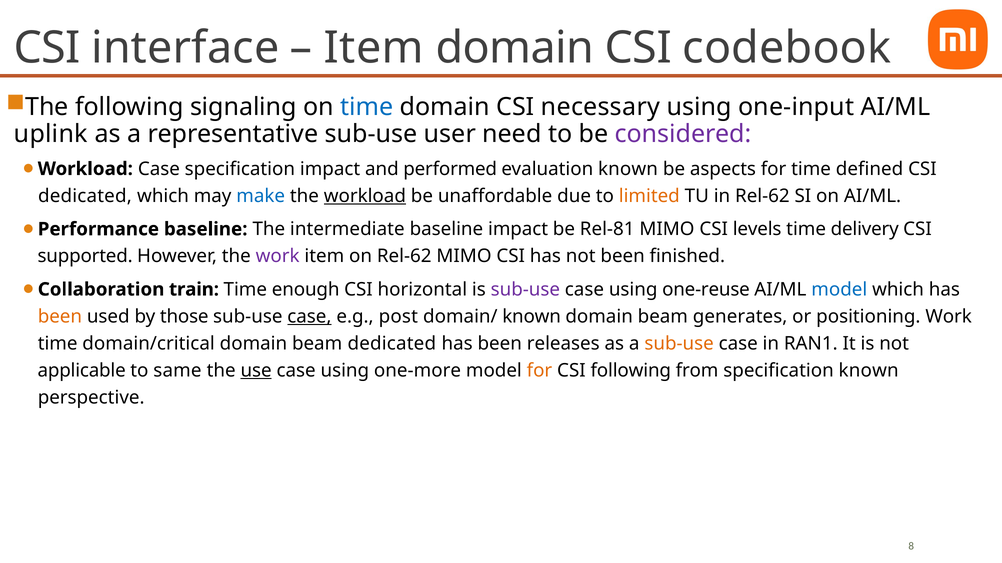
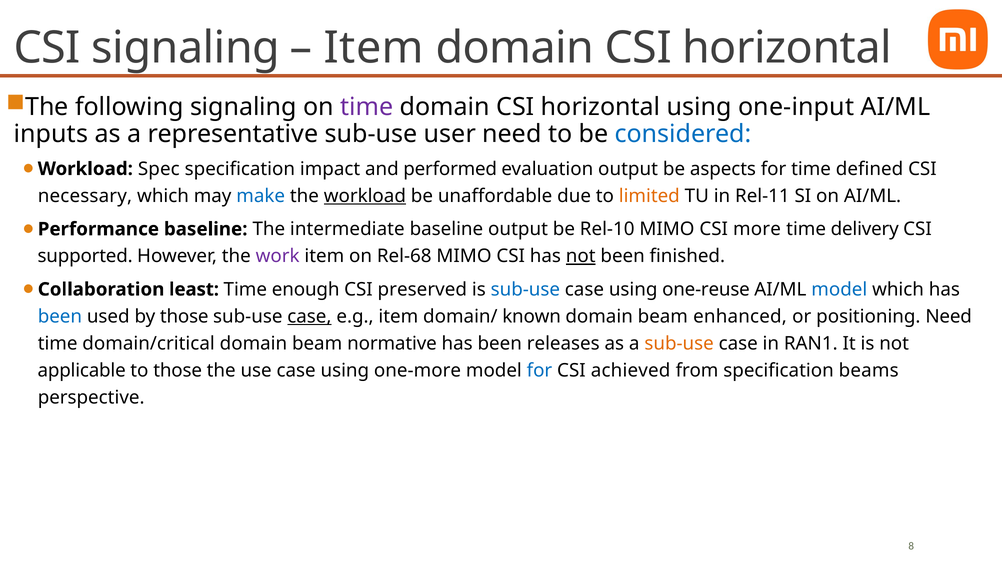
CSI interface: interface -> signaling
codebook at (787, 48): codebook -> horizontal
time at (367, 107) colour: blue -> purple
necessary at (600, 107): necessary -> horizontal
uplink: uplink -> inputs
considered colour: purple -> blue
Workload Case: Case -> Spec
evaluation known: known -> output
dedicated at (85, 196): dedicated -> necessary
in Rel-62: Rel-62 -> Rel-11
baseline impact: impact -> output
Rel-81: Rel-81 -> Rel-10
levels: levels -> more
on Rel-62: Rel-62 -> Rel-68
not at (581, 256) underline: none -> present
train: train -> least
horizontal: horizontal -> preserved
sub-use at (525, 290) colour: purple -> blue
been at (60, 317) colour: orange -> blue
e.g post: post -> item
generates: generates -> enhanced
positioning Work: Work -> Need
beam dedicated: dedicated -> normative
to same: same -> those
use underline: present -> none
for at (539, 371) colour: orange -> blue
CSI following: following -> achieved
specification known: known -> beams
